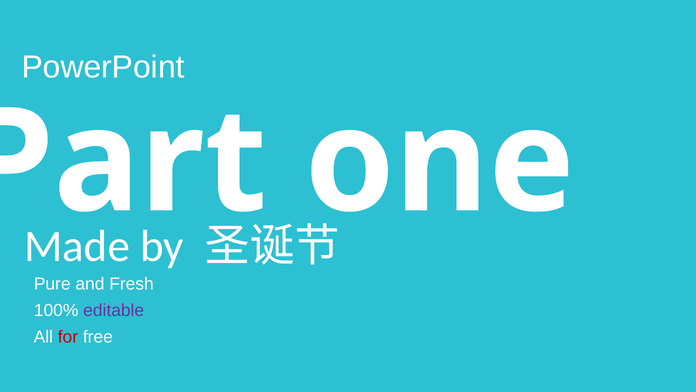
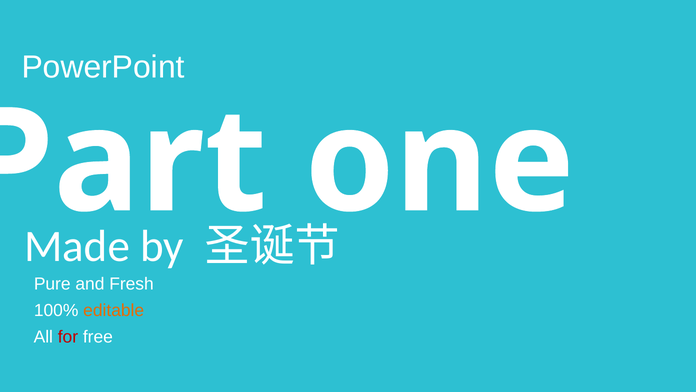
editable colour: purple -> orange
